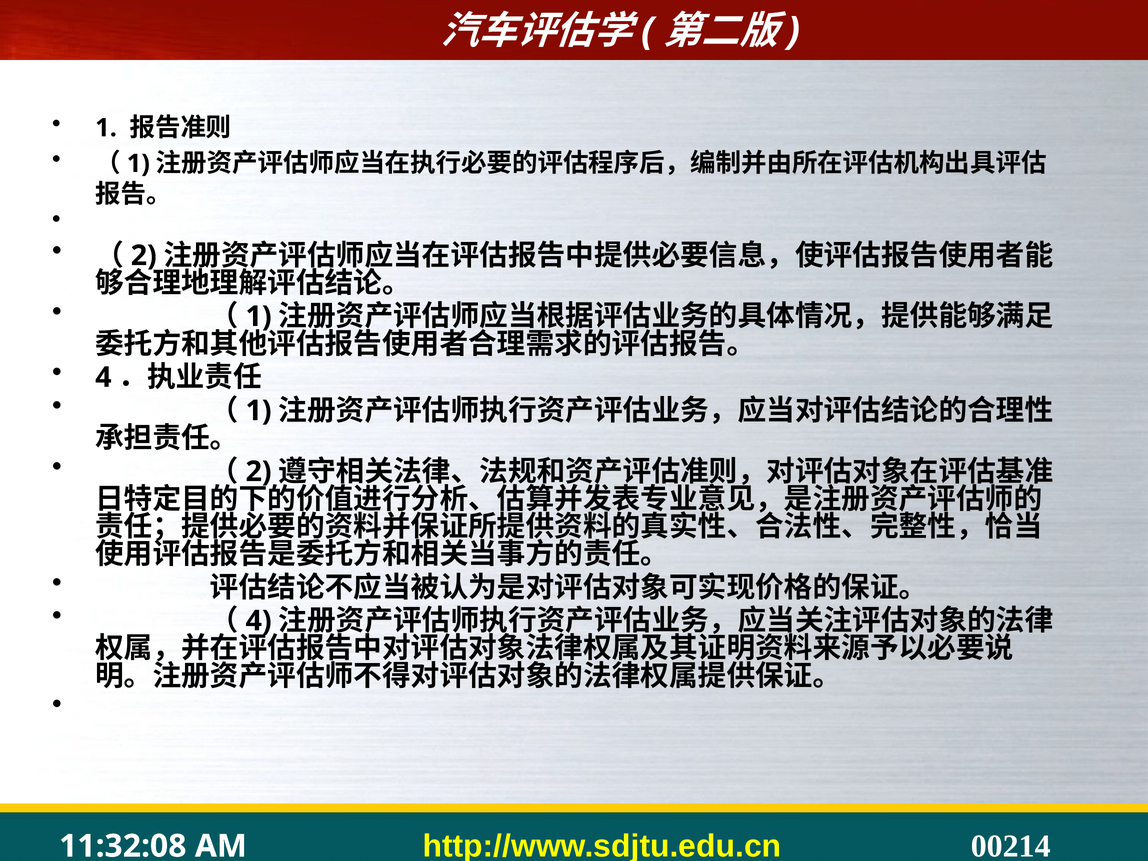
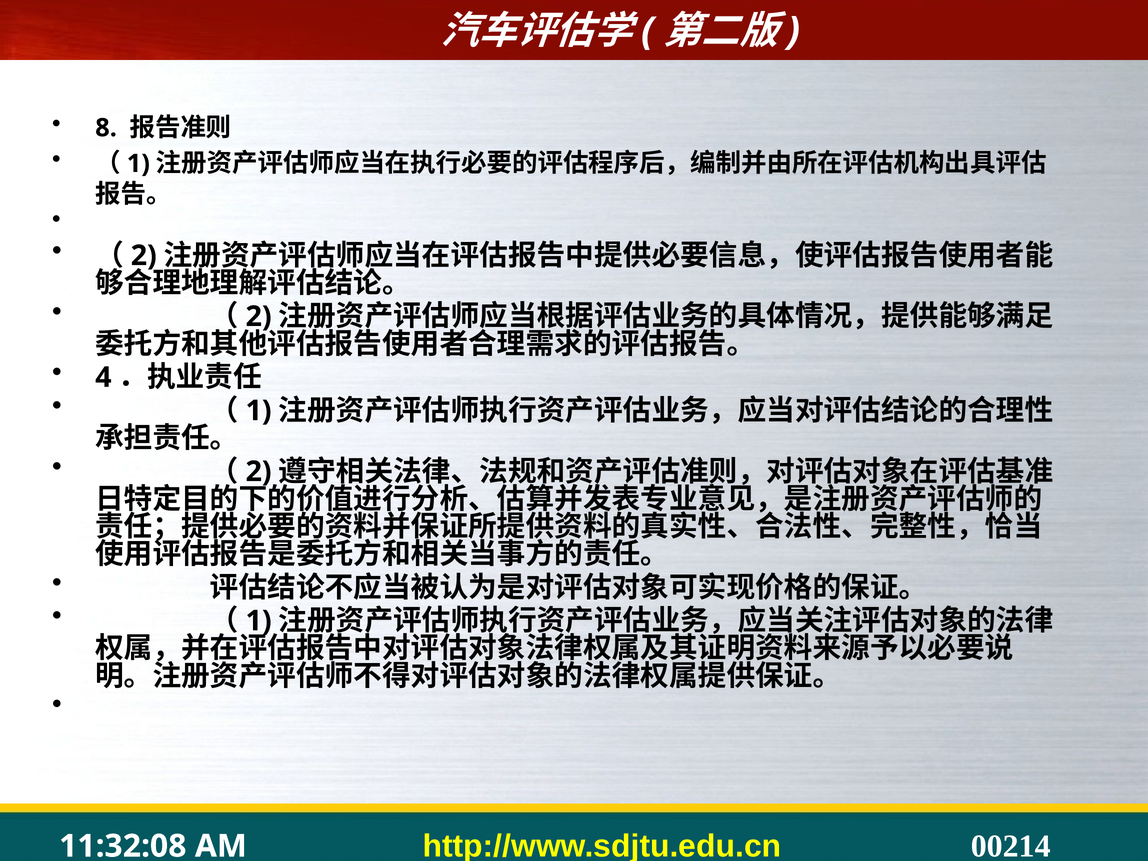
1 at (106, 128): 1 -> 8
1 at (259, 316): 1 -> 2
4 at (259, 621): 4 -> 1
